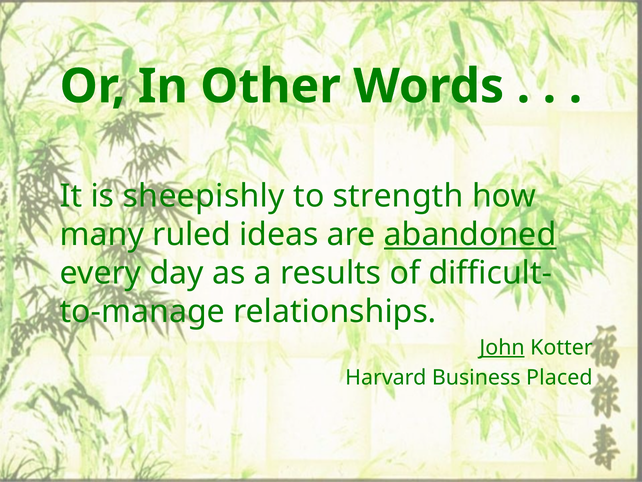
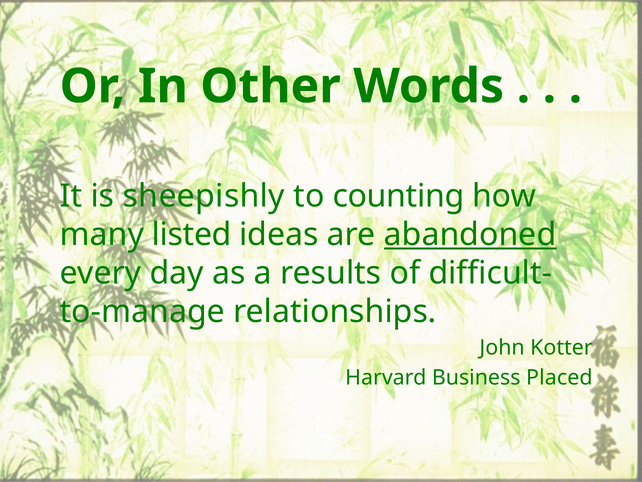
strength: strength -> counting
ruled: ruled -> listed
John underline: present -> none
